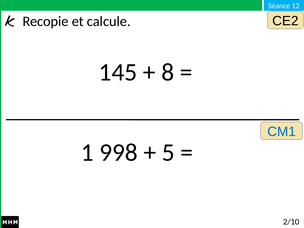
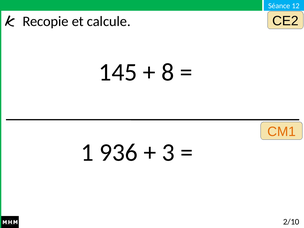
CM1 colour: blue -> orange
998: 998 -> 936
5: 5 -> 3
